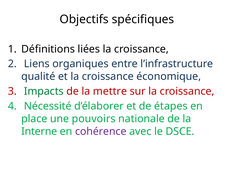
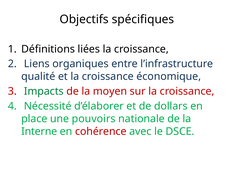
mettre: mettre -> moyen
étapes: étapes -> dollars
cohérence colour: purple -> red
